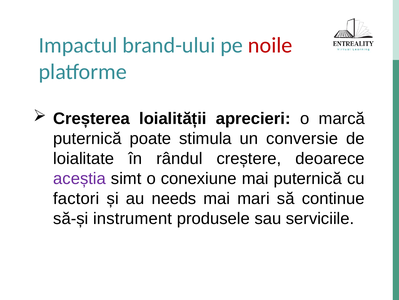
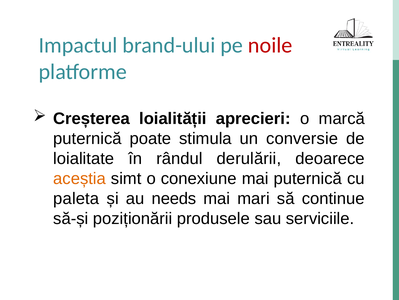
creștere: creștere -> derulării
aceștia colour: purple -> orange
factori: factori -> paleta
instrument: instrument -> poziționării
